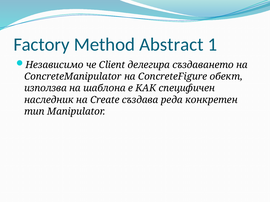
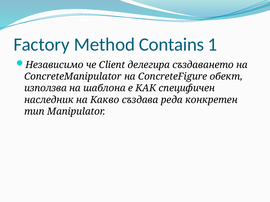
Abstract: Abstract -> Contains
Create: Create -> Какво
